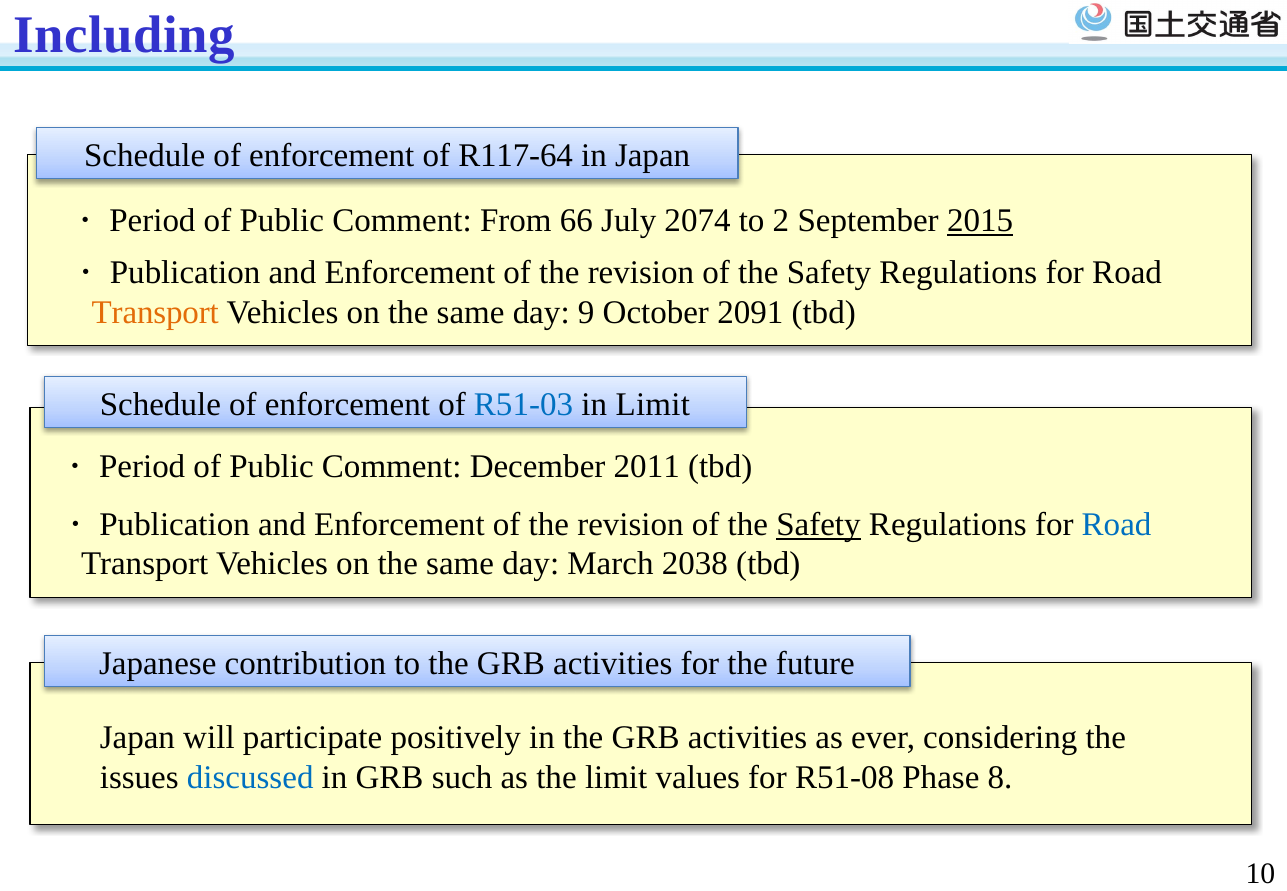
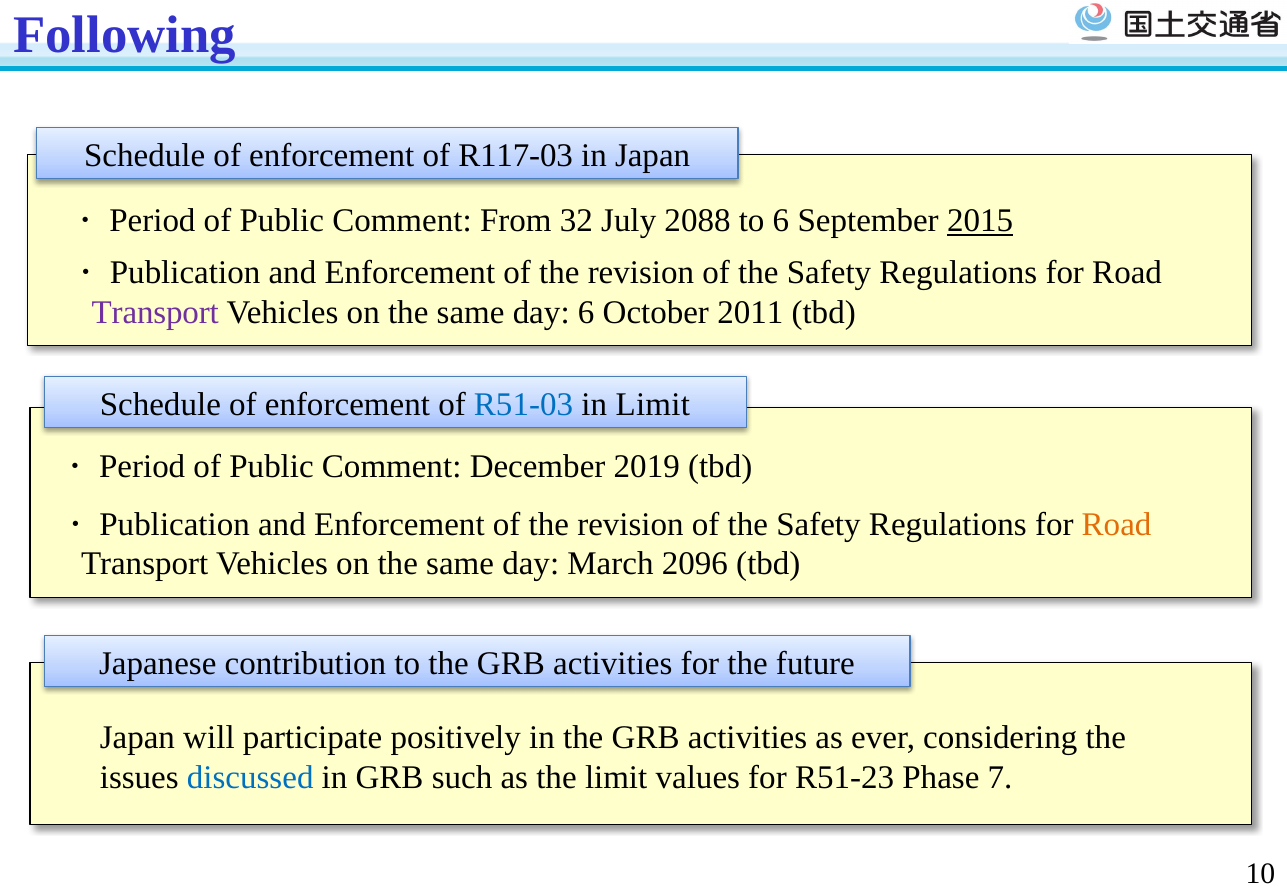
Including: Including -> Following
R117-64: R117-64 -> R117-03
66: 66 -> 32
2074: 2074 -> 2088
to 2: 2 -> 6
Transport at (155, 313) colour: orange -> purple
day 9: 9 -> 6
2091: 2091 -> 2011
2011: 2011 -> 2019
Safety at (818, 524) underline: present -> none
Road at (1117, 524) colour: blue -> orange
2038: 2038 -> 2096
R51-08: R51-08 -> R51-23
8: 8 -> 7
